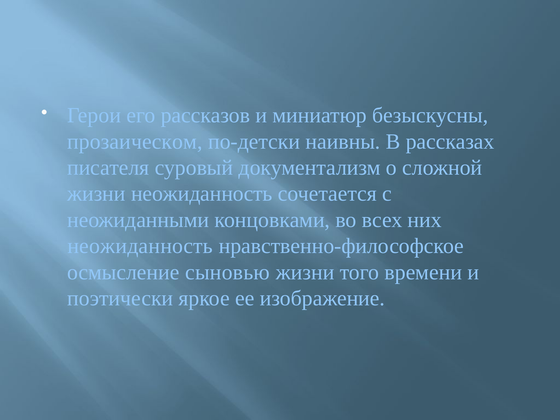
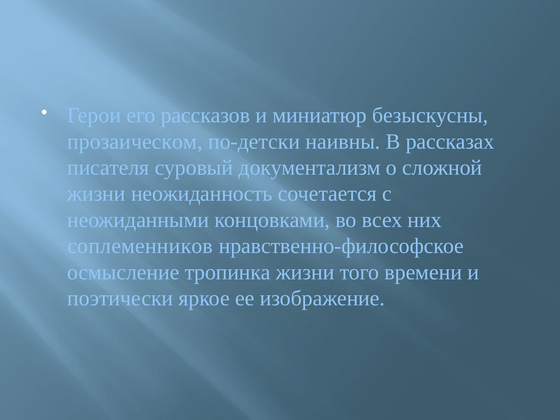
неожиданность at (140, 246): неожиданность -> соплеменников
сыновью: сыновью -> тропинка
